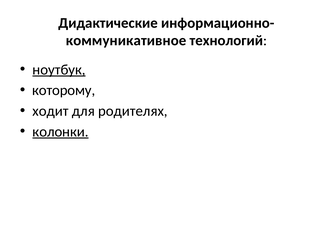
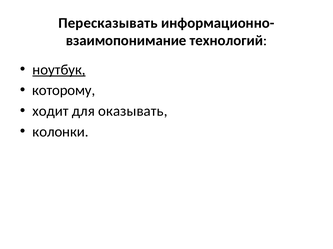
Дидактические: Дидактические -> Пересказывать
коммуникативное: коммуникативное -> взаимопонимание
родителях: родителях -> оказывать
колонки underline: present -> none
